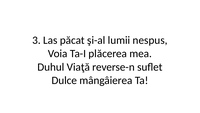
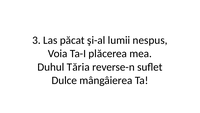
Viaţă: Viaţă -> Tăria
